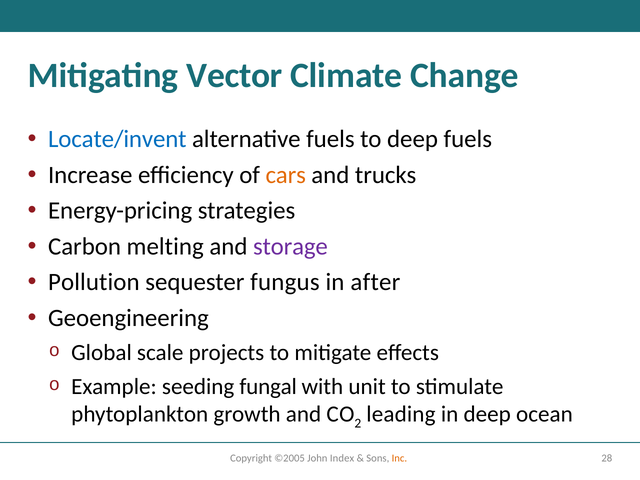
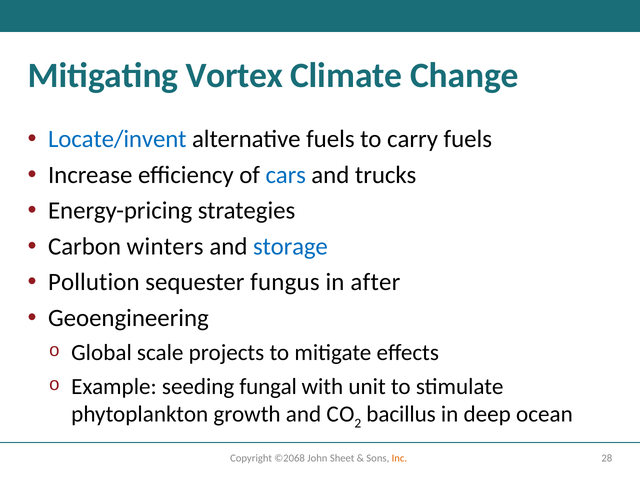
Vector: Vector -> Vortex
to deep: deep -> carry
cars colour: orange -> blue
melting: melting -> winters
storage colour: purple -> blue
leading: leading -> bacillus
©2005: ©2005 -> ©2068
Index: Index -> Sheet
